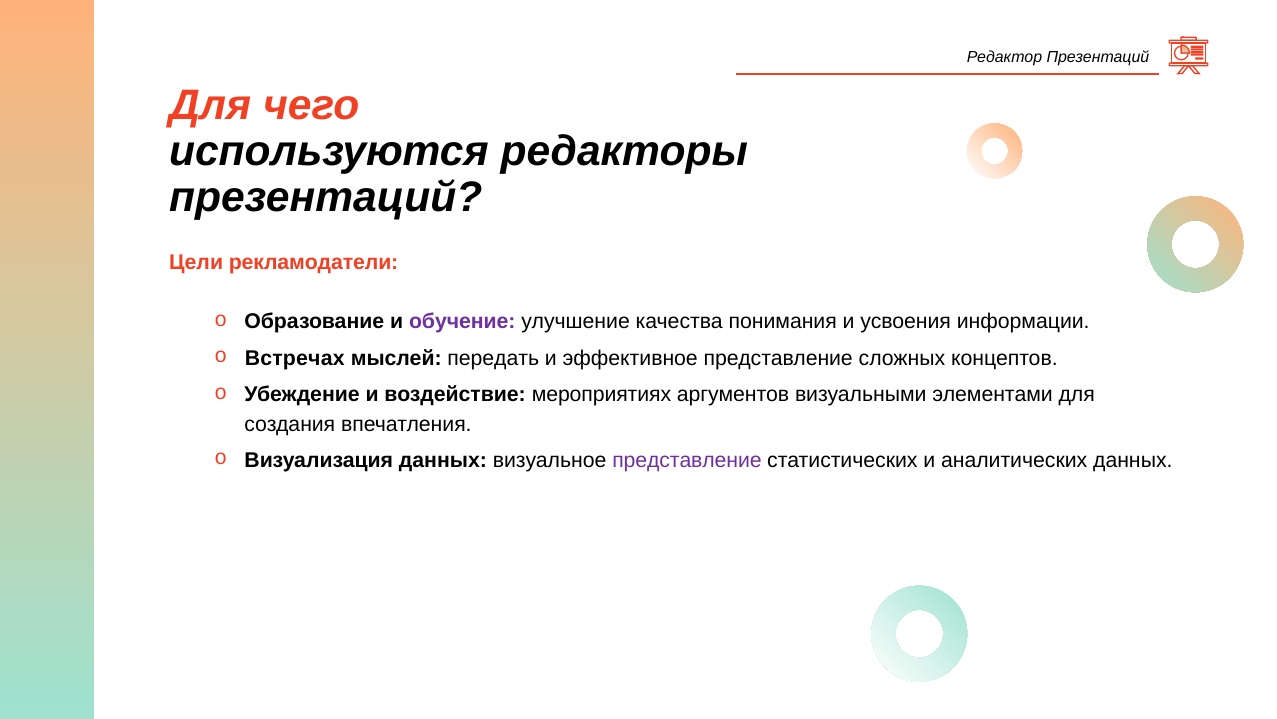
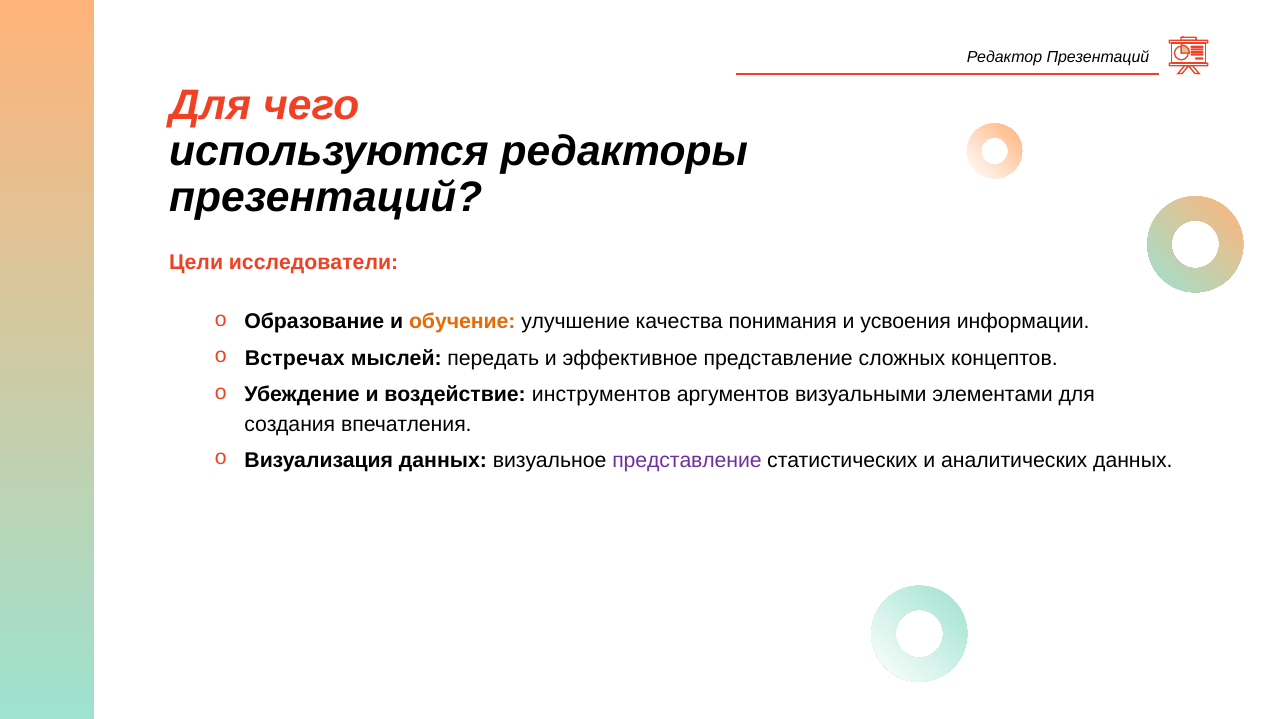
рекламодатели: рекламодатели -> исследователи
обучение colour: purple -> orange
мероприятиях: мероприятиях -> инструментов
